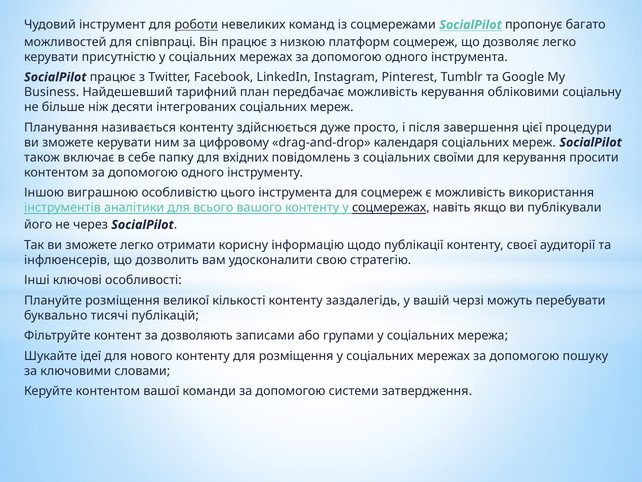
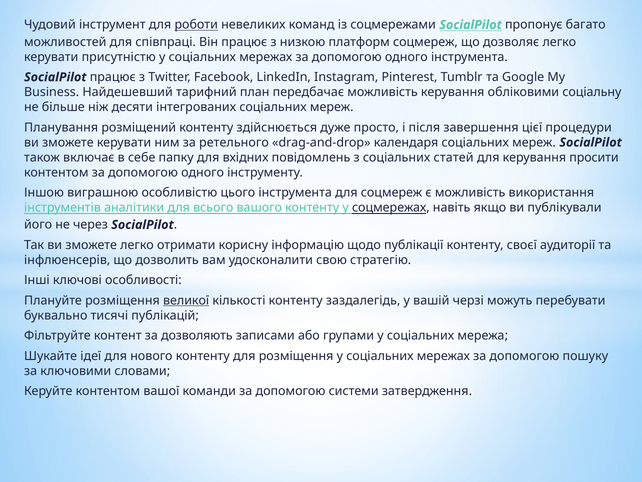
називається: називається -> розміщений
цифровому: цифровому -> ретельного
своїми: своїми -> статей
великої underline: none -> present
